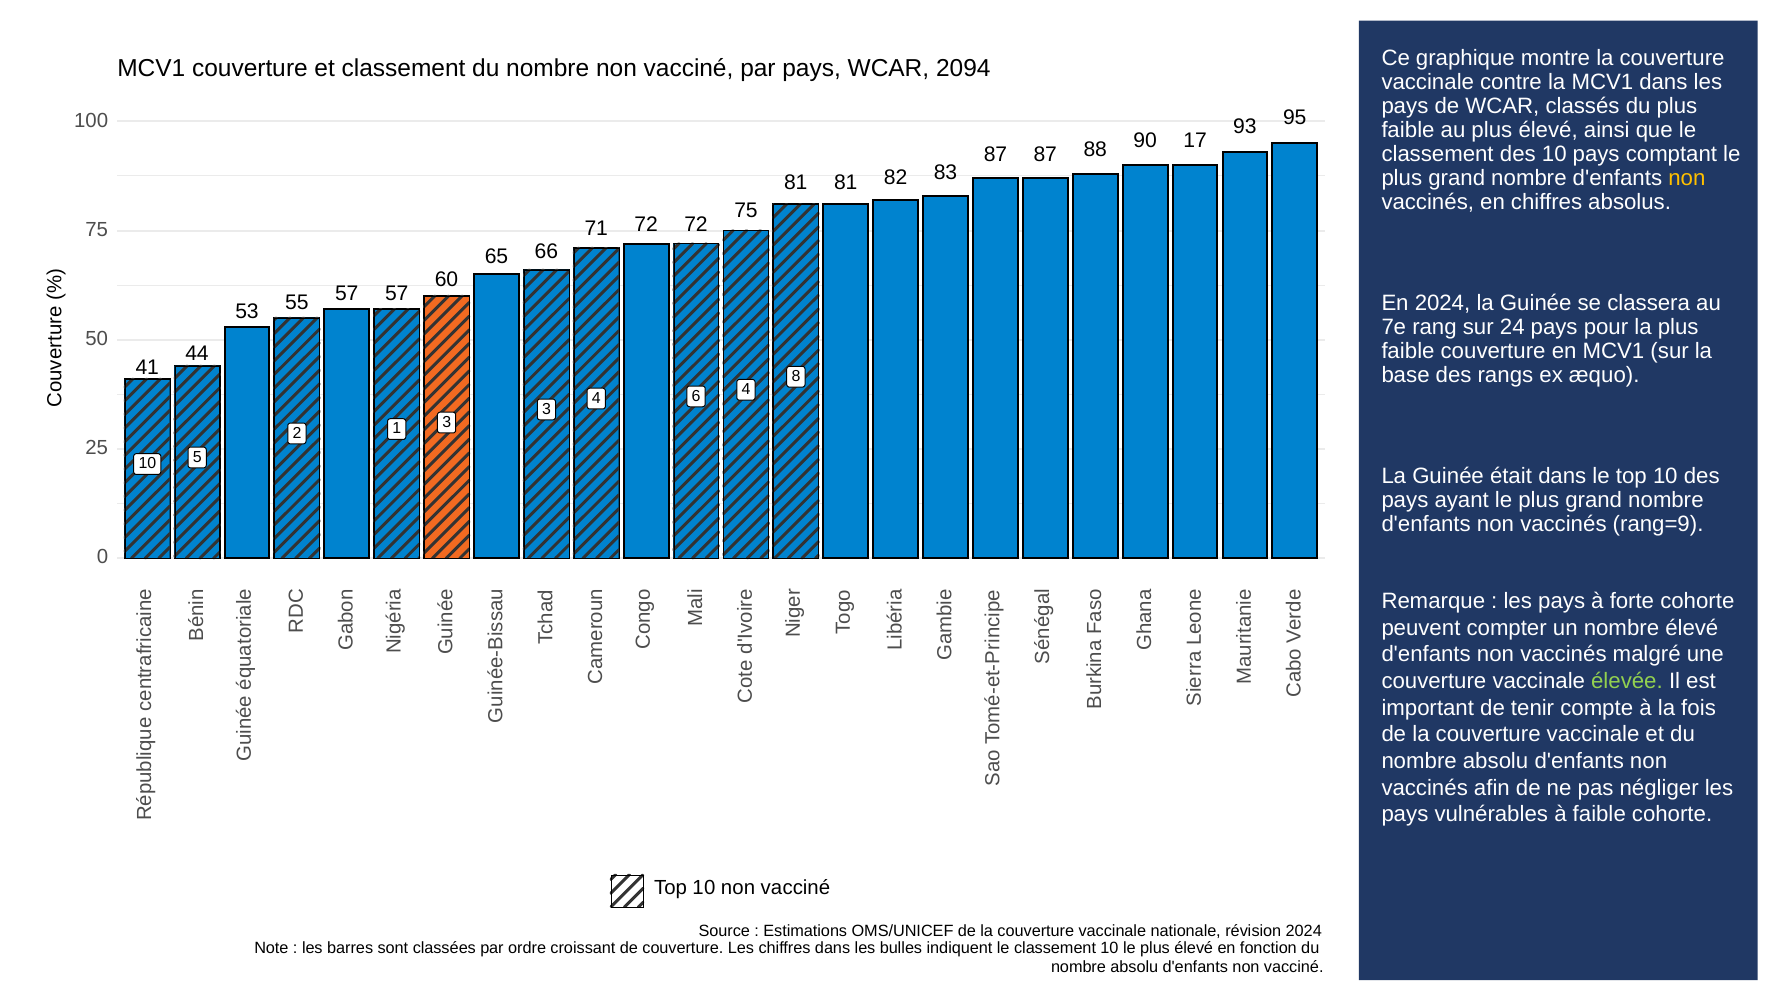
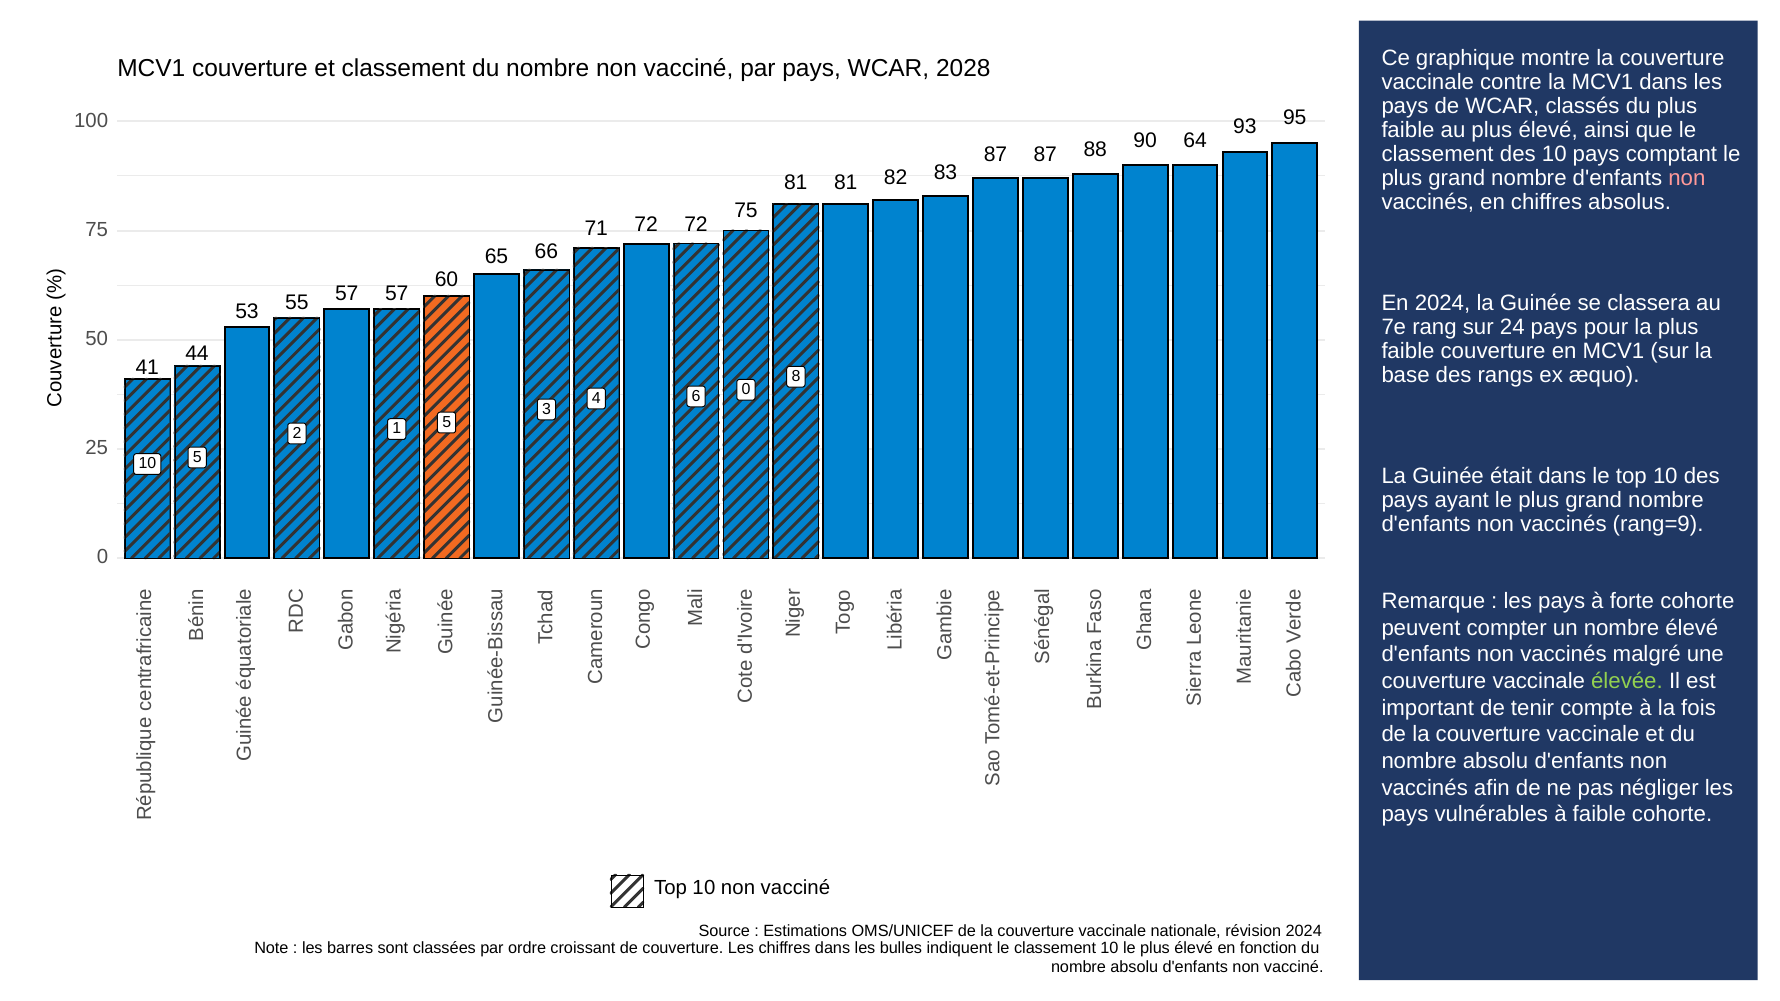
2094: 2094 -> 2028
17: 17 -> 64
non at (1687, 179) colour: yellow -> pink
6 4: 4 -> 0
1 3: 3 -> 5
